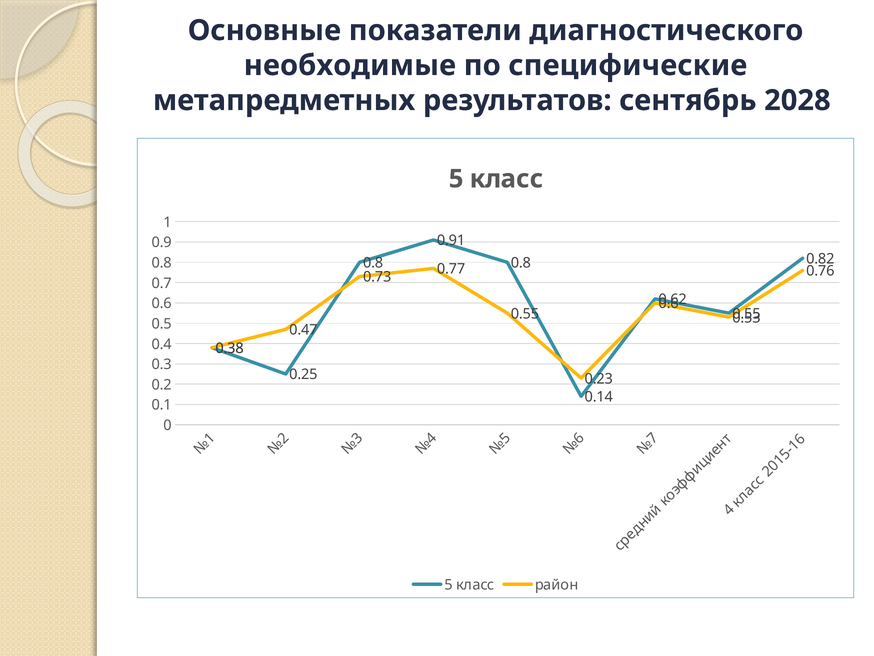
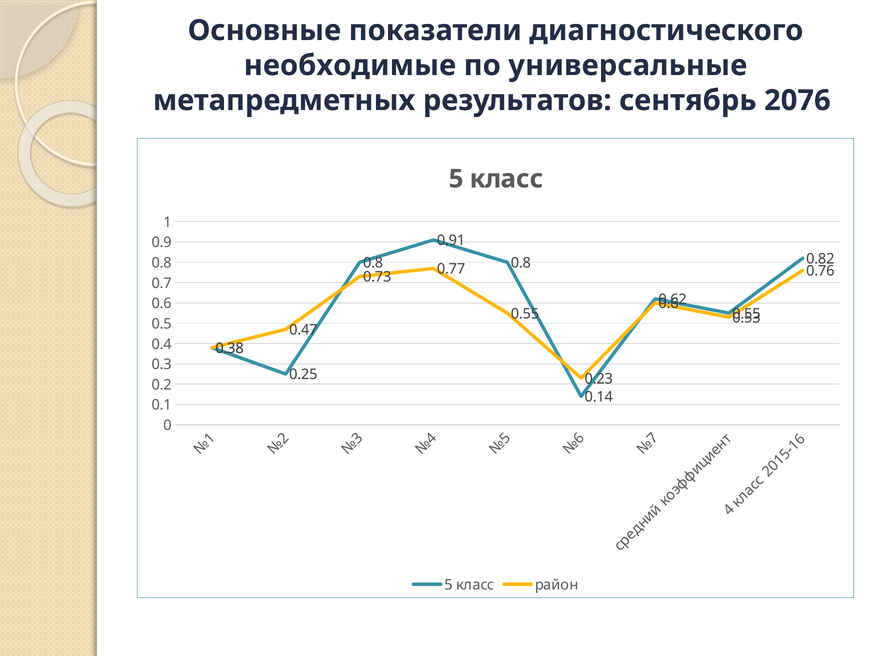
специфические: специфические -> универсальные
2028: 2028 -> 2076
